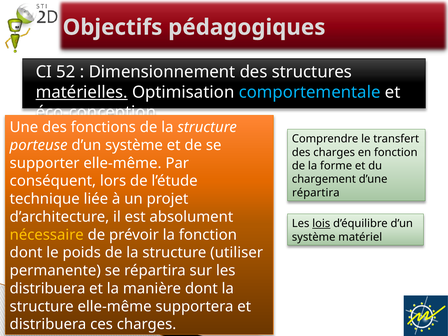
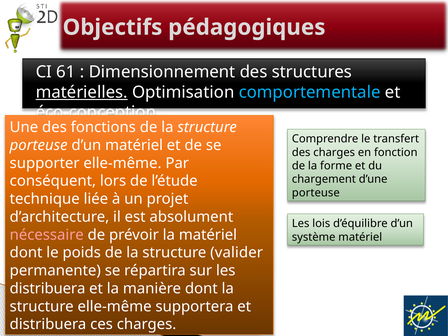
52: 52 -> 61
porteuse d’un système: système -> matériel
répartira at (316, 193): répartira -> porteuse
lois underline: present -> none
nécessaire colour: yellow -> pink
la fonction: fonction -> matériel
utiliser: utiliser -> valider
